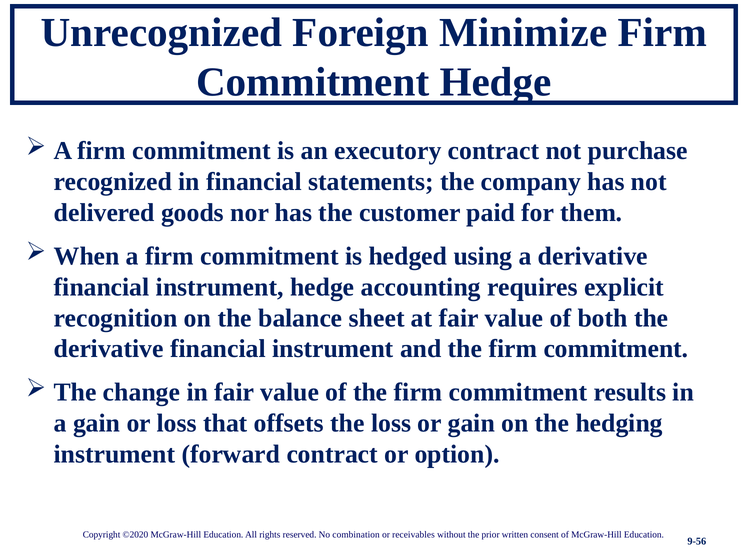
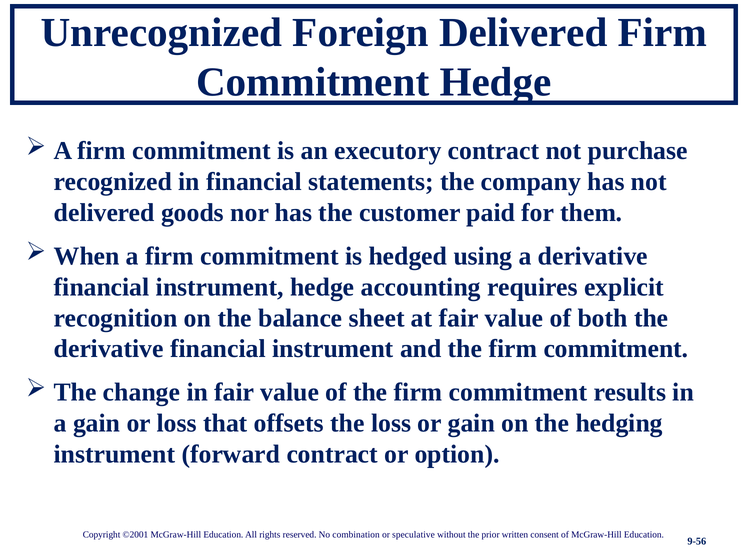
Foreign Minimize: Minimize -> Delivered
©2020: ©2020 -> ©2001
receivables: receivables -> speculative
